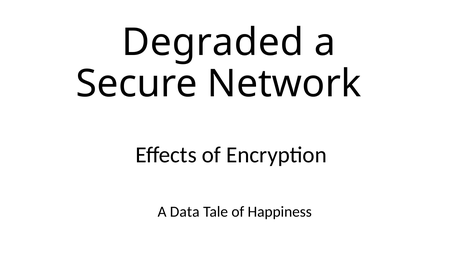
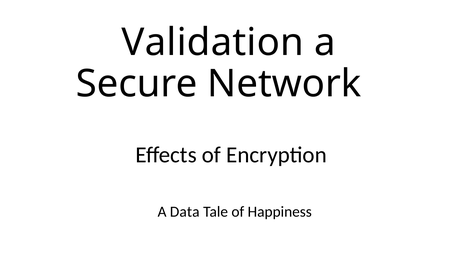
Degraded: Degraded -> Validation
